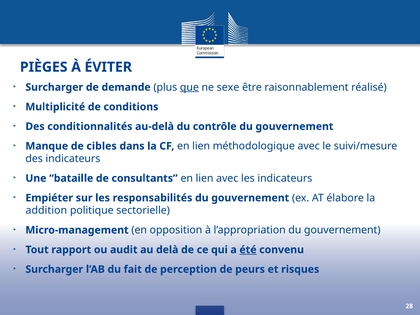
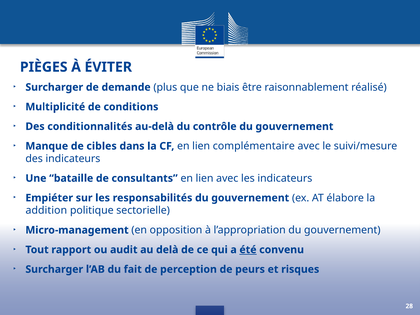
que underline: present -> none
sexe: sexe -> biais
méthodologique: méthodologique -> complémentaire
